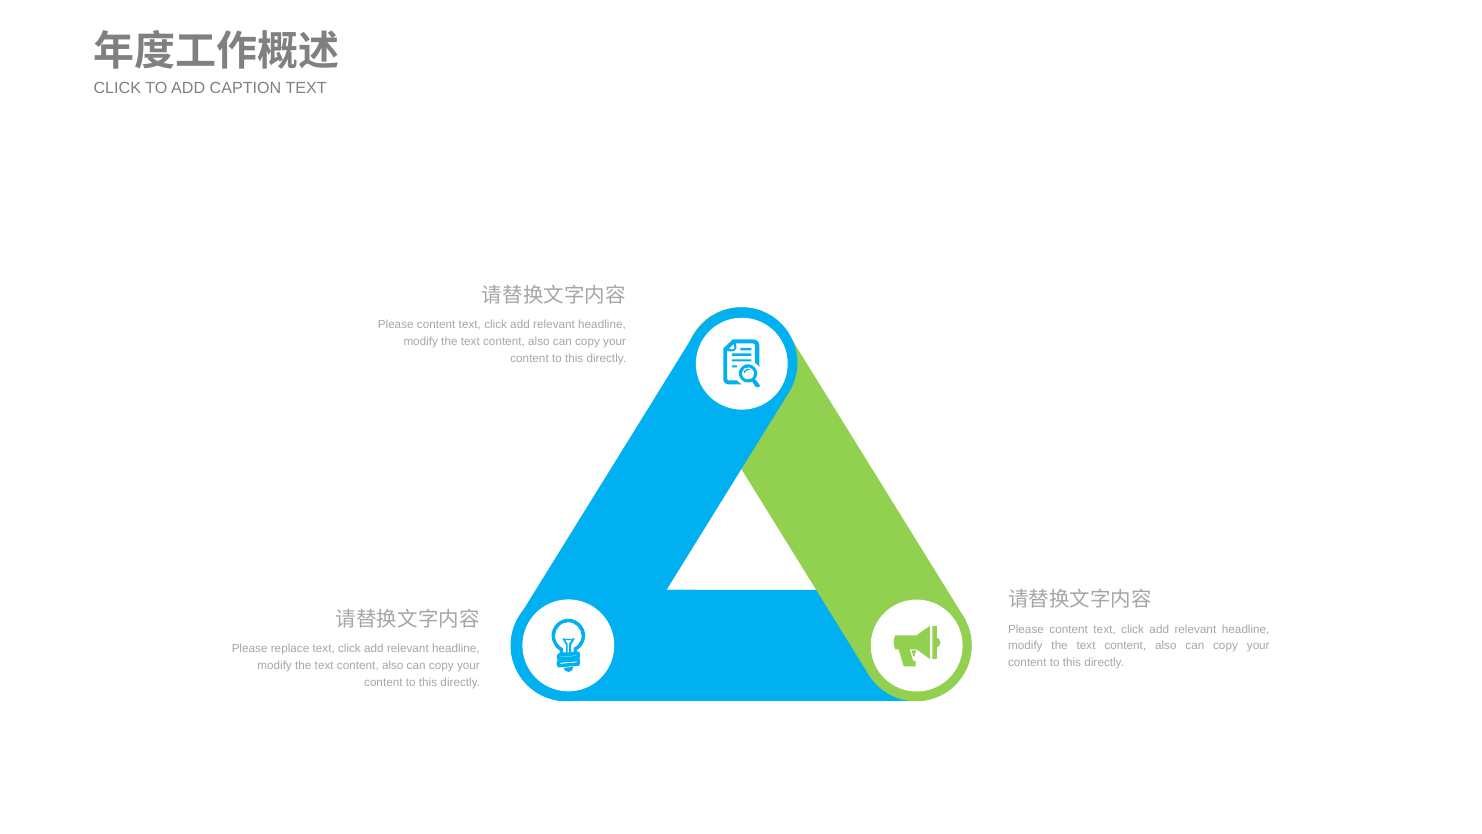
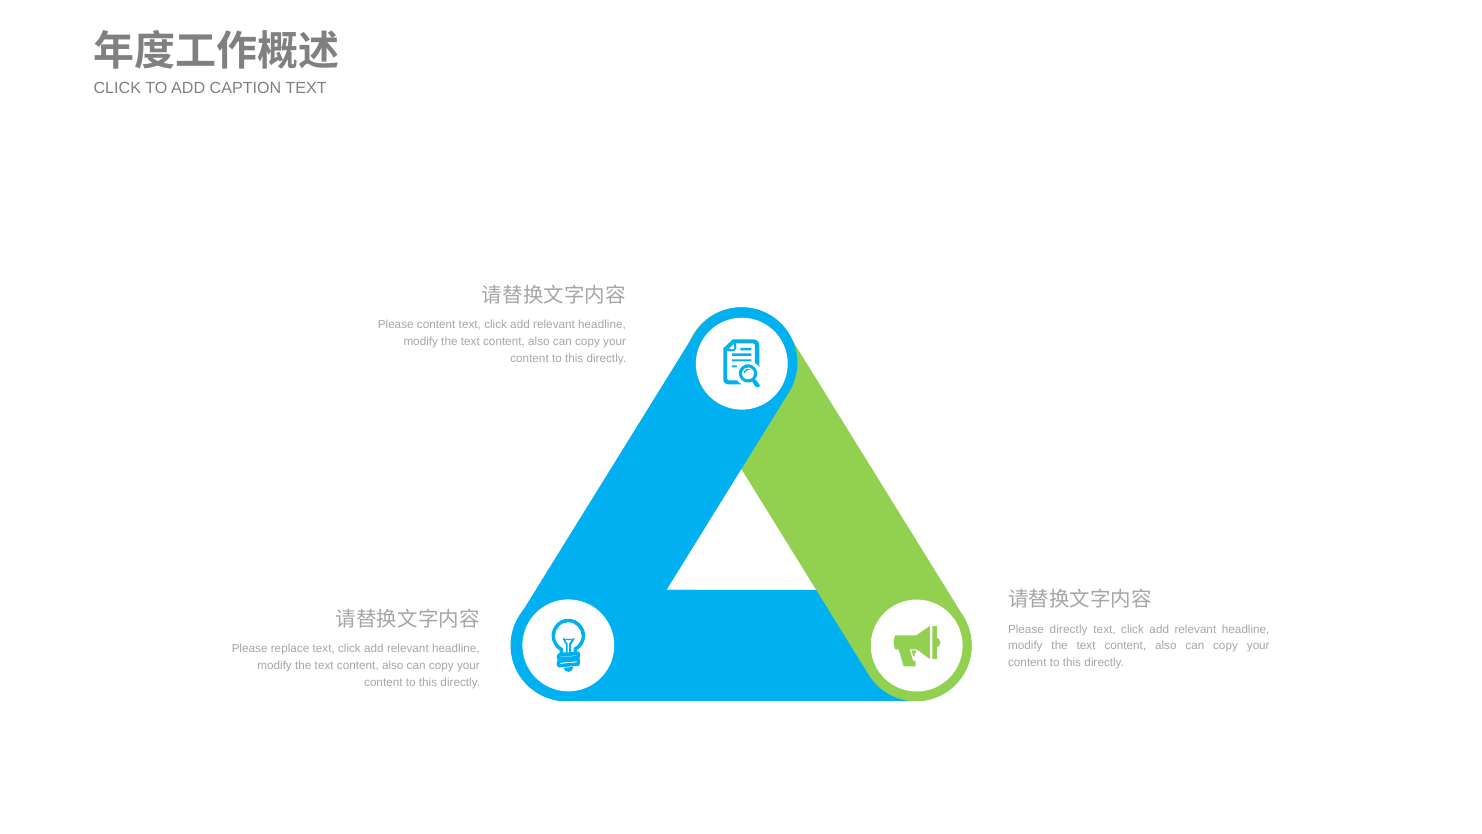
content at (1069, 629): content -> directly
